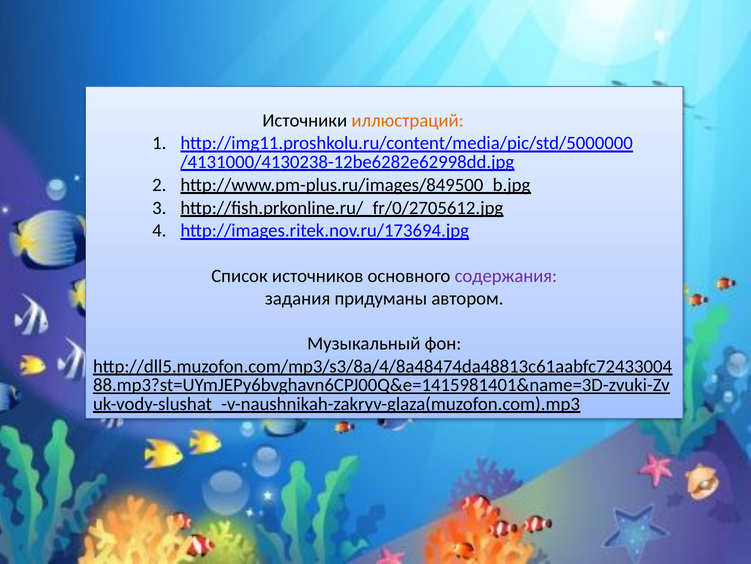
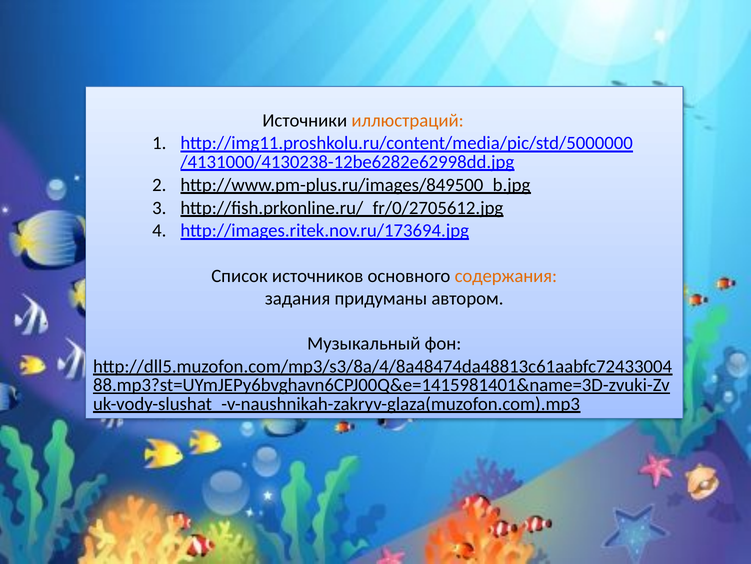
содержания colour: purple -> orange
